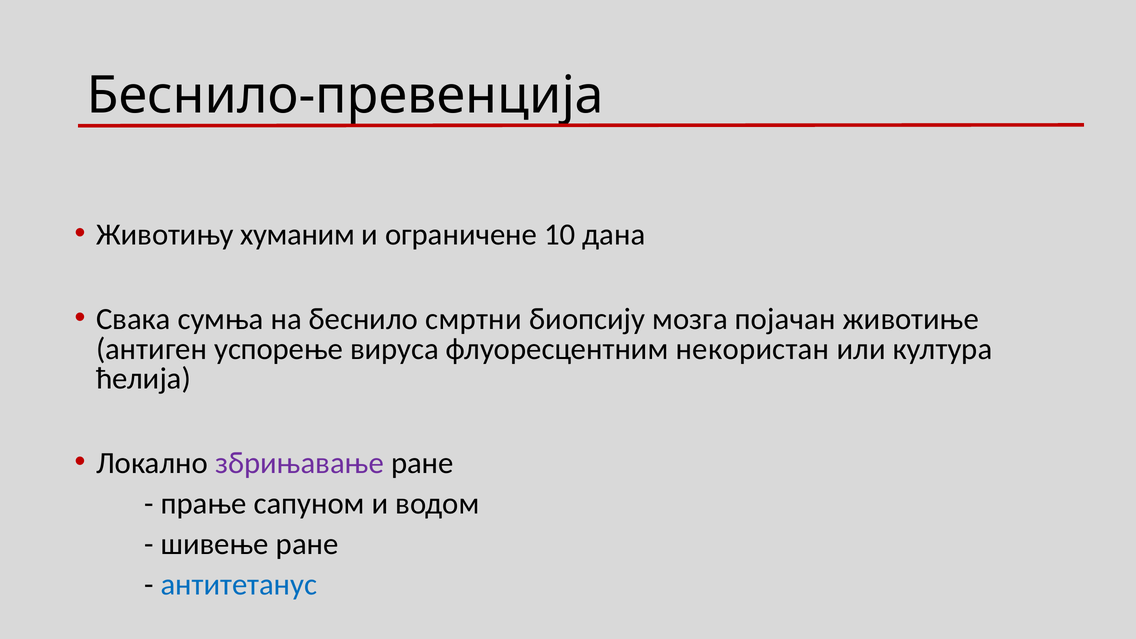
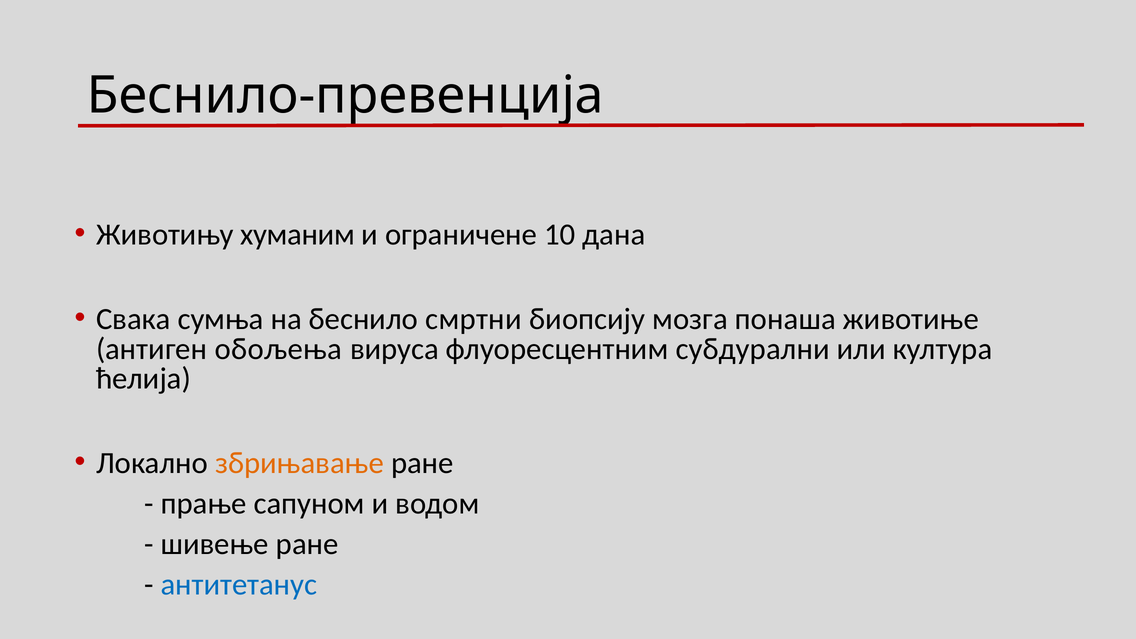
појачан: појачан -> понаша
успорење: успорење -> обољења
некористан: некористан -> субдурални
збрињавање colour: purple -> orange
